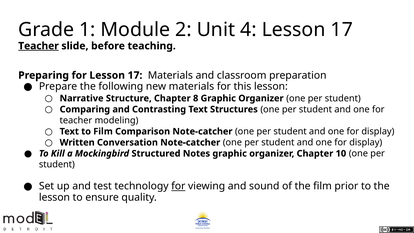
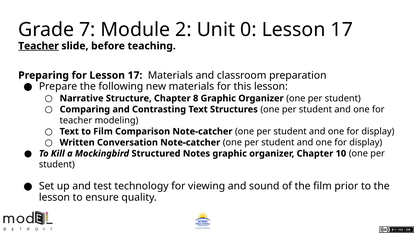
1: 1 -> 7
4: 4 -> 0
for at (178, 186) underline: present -> none
